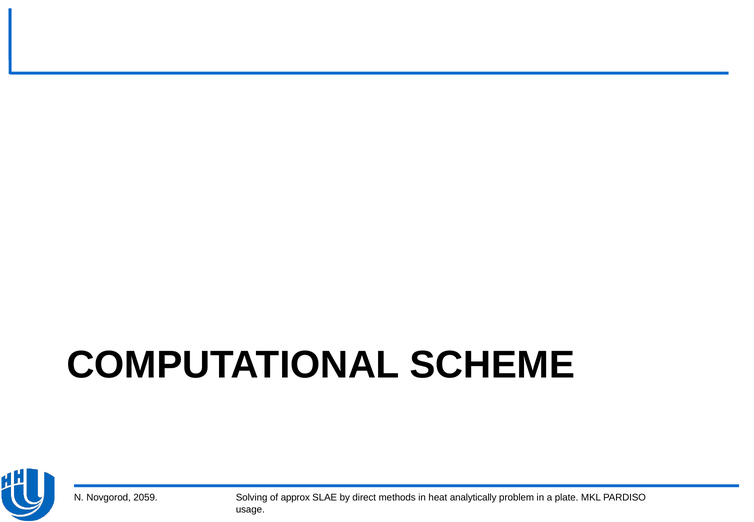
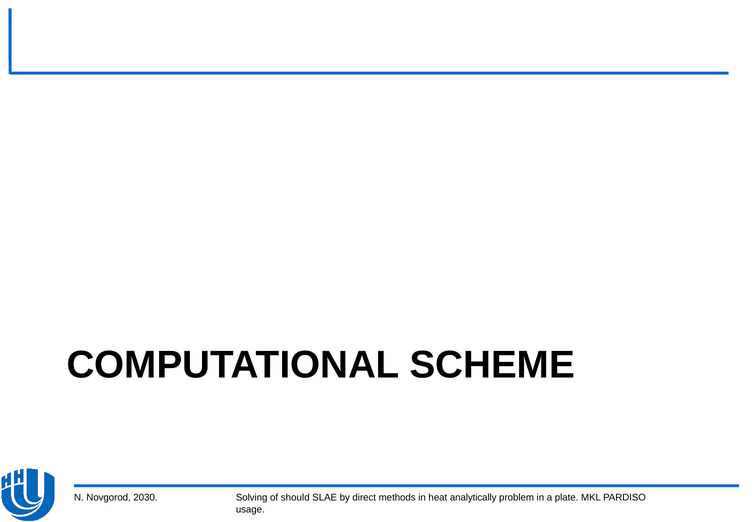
2059: 2059 -> 2030
approx: approx -> should
